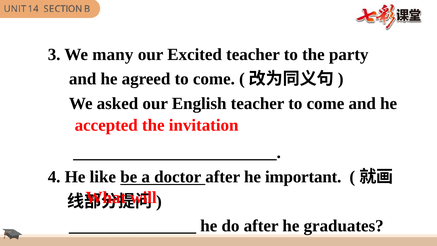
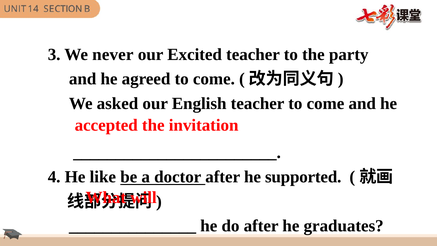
many: many -> never
important: important -> supported
